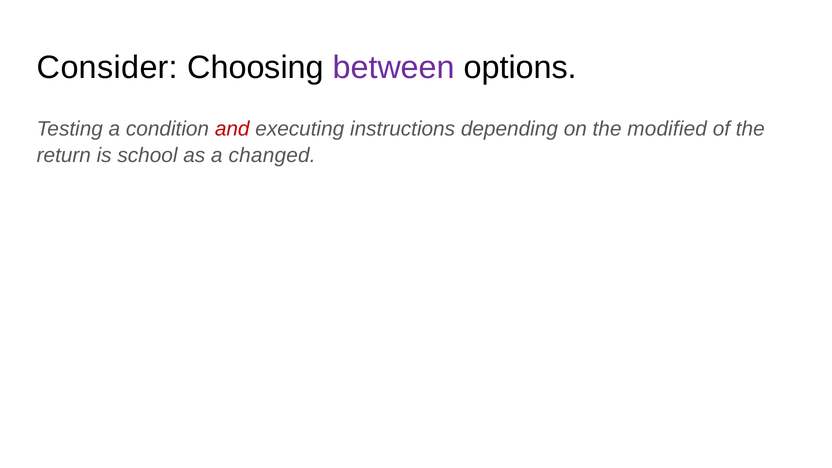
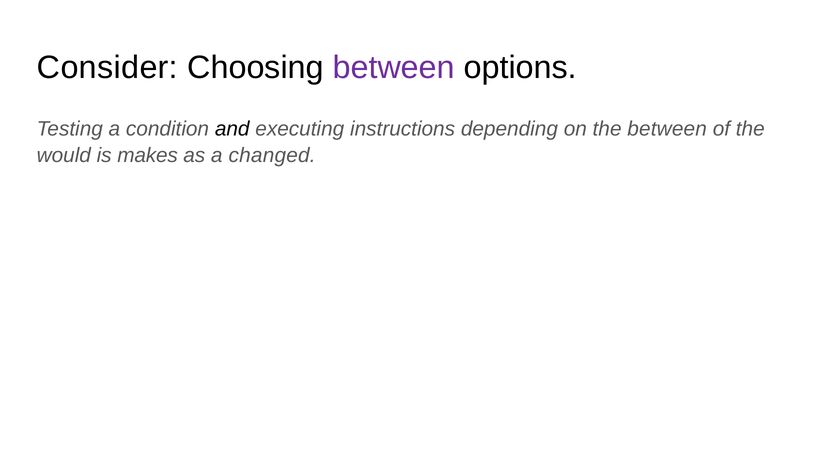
and colour: red -> black
the modified: modified -> between
return: return -> would
school: school -> makes
